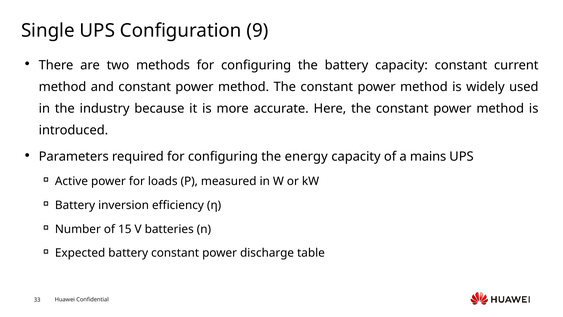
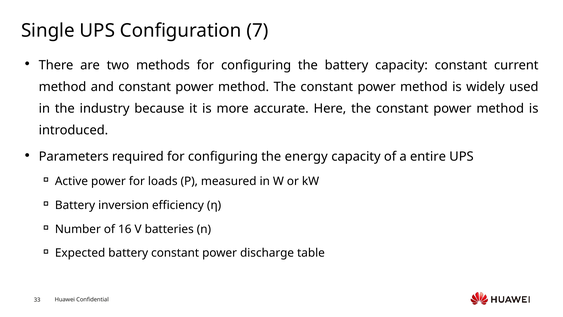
9: 9 -> 7
mains: mains -> entire
15: 15 -> 16
